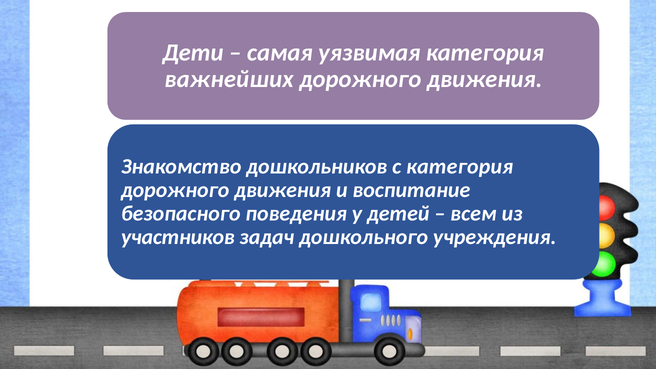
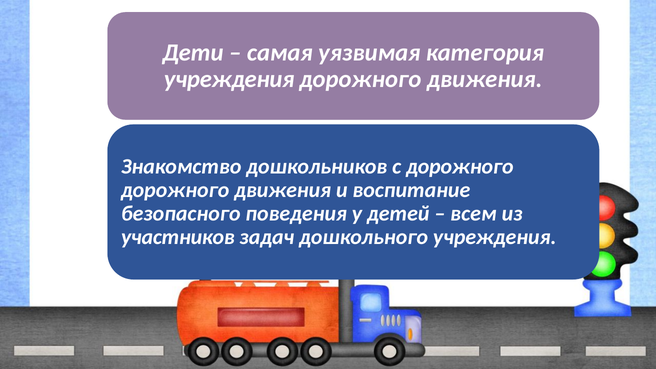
важнейших at (229, 79): важнейших -> учреждения
с категория: категория -> дорожного
